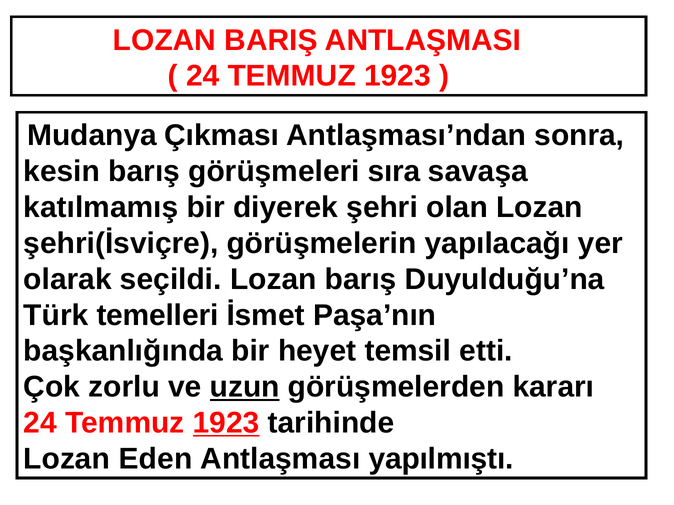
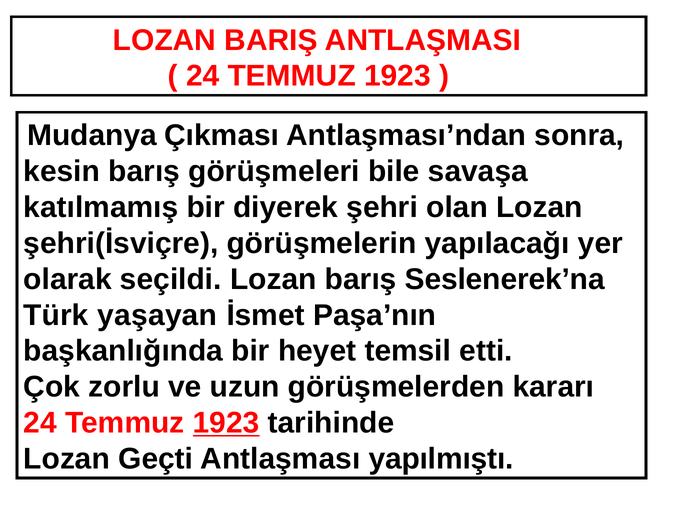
sıra: sıra -> bile
Duyulduğu’na: Duyulduğu’na -> Seslenerek’na
temelleri: temelleri -> yaşayan
uzun underline: present -> none
Eden: Eden -> Geçti
